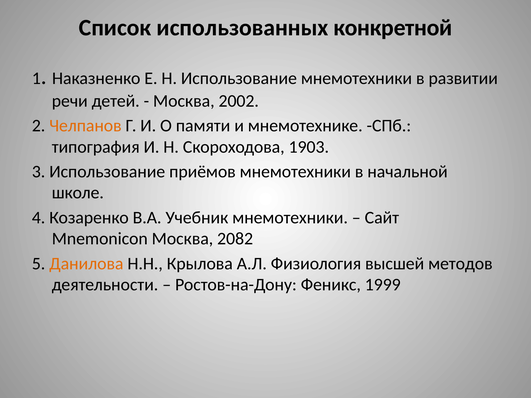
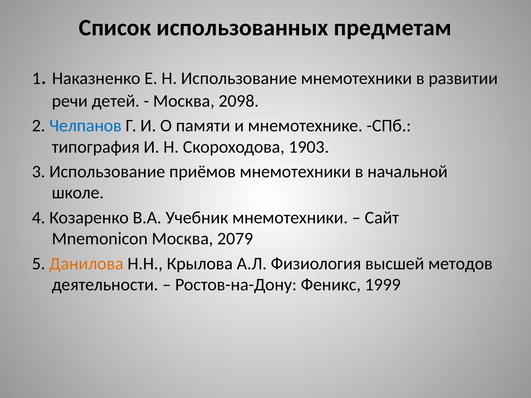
конкретной: конкретной -> предметам
2002: 2002 -> 2098
Челпанов colour: orange -> blue
2082: 2082 -> 2079
